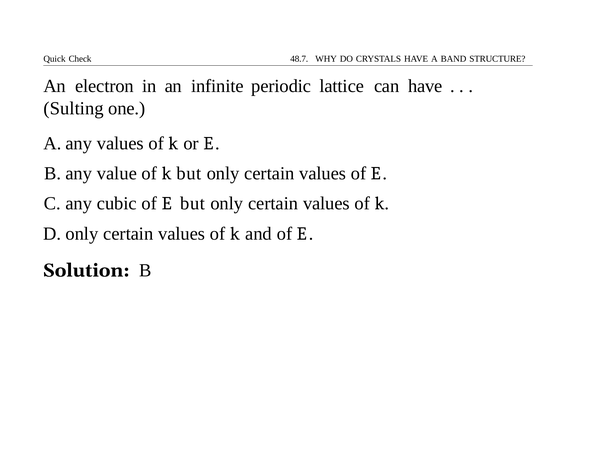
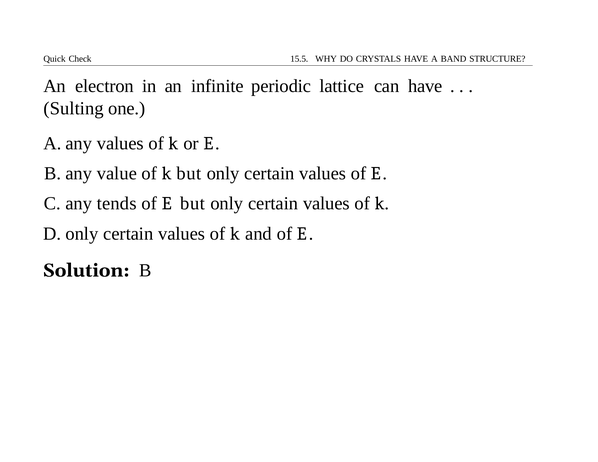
48.7: 48.7 -> 15.5
cubic: cubic -> tends
